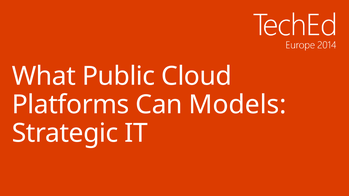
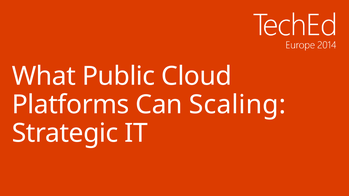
Models: Models -> Scaling
